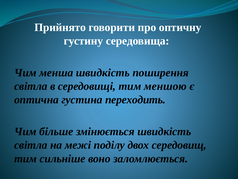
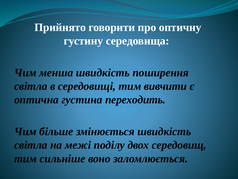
меншою: меншою -> вивчити
